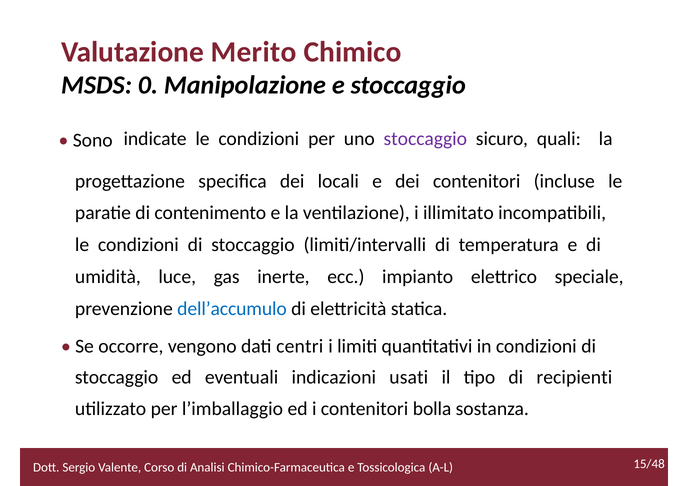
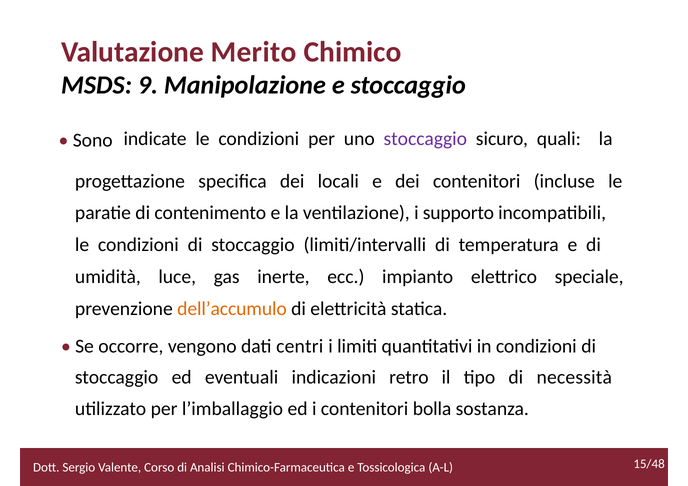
0: 0 -> 9
illimitato: illimitato -> supporto
dell’accumulo colour: blue -> orange
usati: usati -> retro
recipienti: recipienti -> necessità
